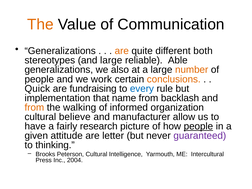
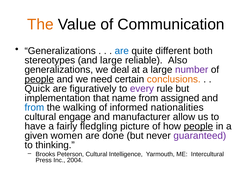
are at (122, 51) colour: orange -> blue
Able: Able -> Also
also: also -> deal
number colour: orange -> purple
people at (39, 79) underline: none -> present
work: work -> need
fundraising: fundraising -> figuratively
every colour: blue -> purple
backlash: backlash -> assigned
from at (34, 107) colour: orange -> blue
organization: organization -> nationalities
believe: believe -> engage
research: research -> fledgling
attitude: attitude -> women
letter: letter -> done
